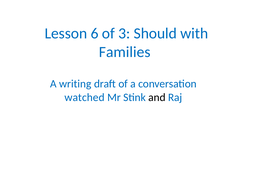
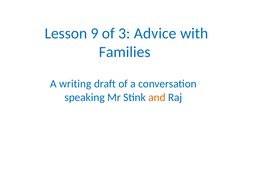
6: 6 -> 9
Should: Should -> Advice
watched: watched -> speaking
and colour: black -> orange
